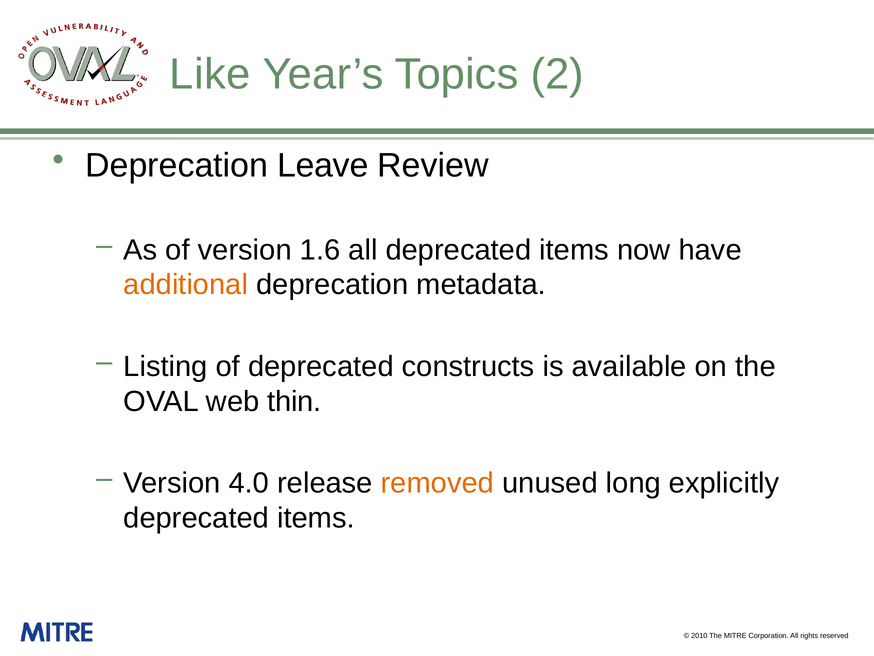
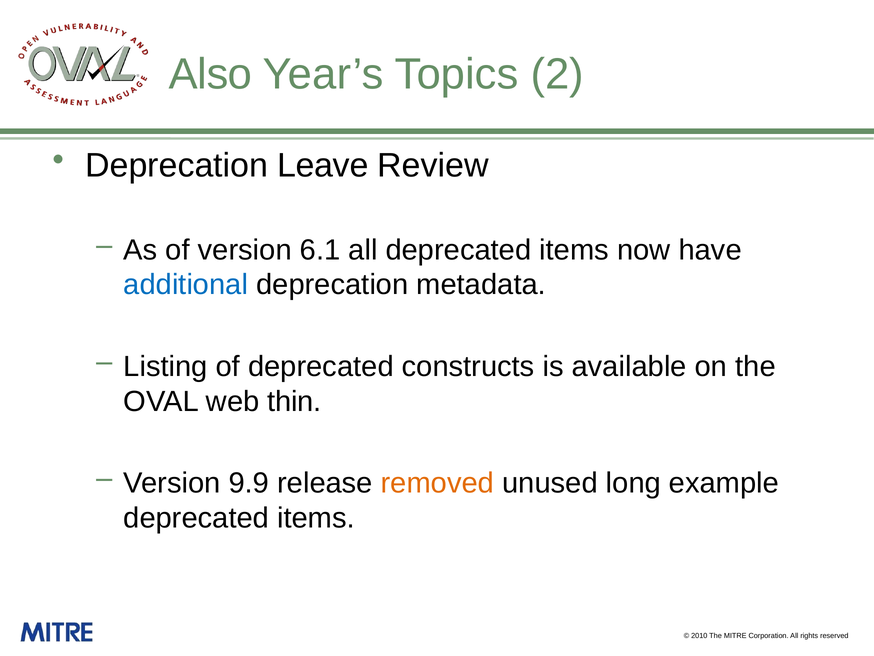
Like: Like -> Also
1.6: 1.6 -> 6.1
additional colour: orange -> blue
4.0: 4.0 -> 9.9
explicitly: explicitly -> example
